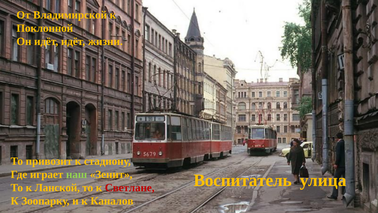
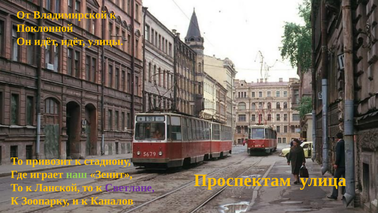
жизни: жизни -> улицы
Воспитатель: Воспитатель -> Проспектам
Светлане colour: red -> purple
